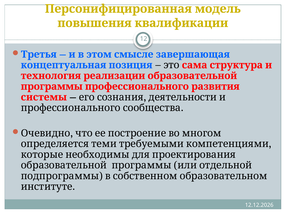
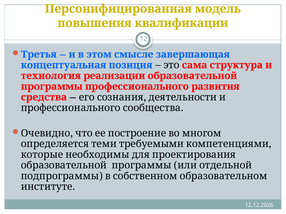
системы: системы -> средства
